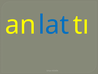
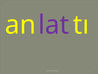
lat colour: blue -> purple
